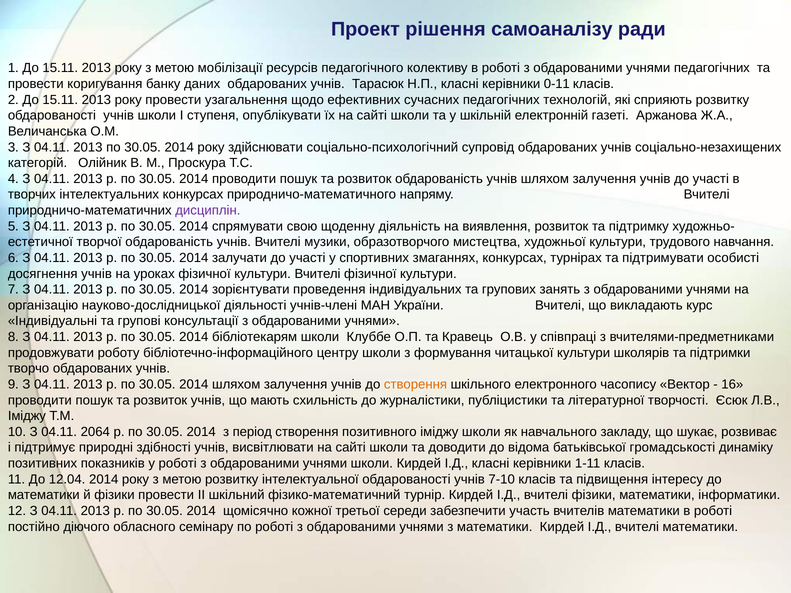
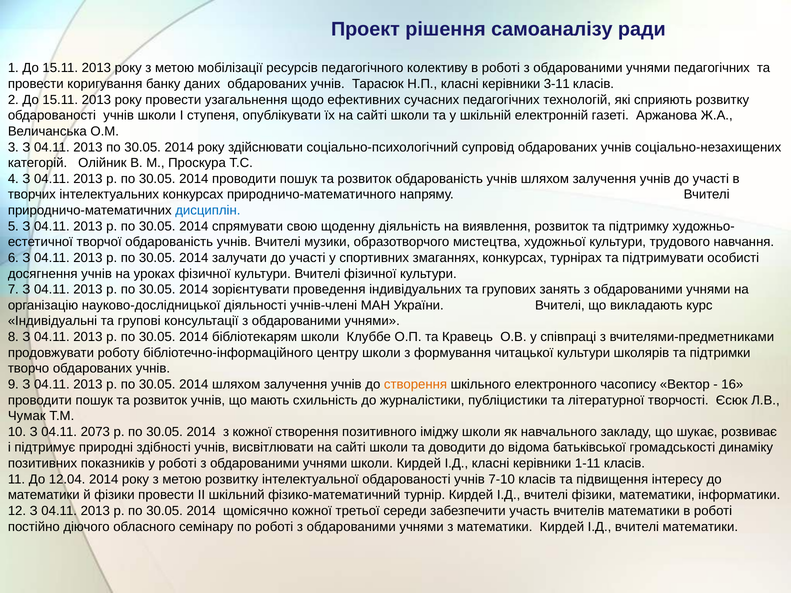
0-11: 0-11 -> 3-11
дисциплін colour: purple -> blue
Іміджу at (27, 416): Іміджу -> Чумак
2064: 2064 -> 2073
з період: період -> кожної
